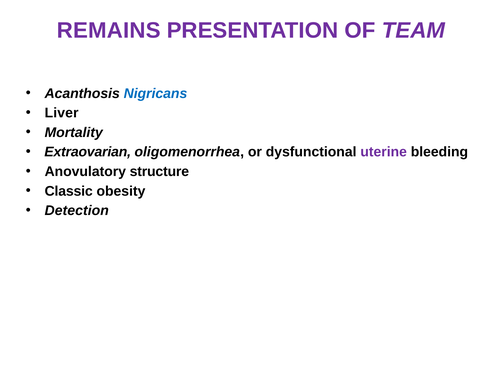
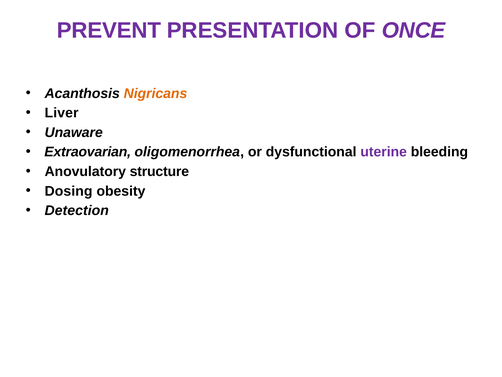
REMAINS: REMAINS -> PREVENT
TEAM: TEAM -> ONCE
Nigricans colour: blue -> orange
Mortality: Mortality -> Unaware
Classic: Classic -> Dosing
